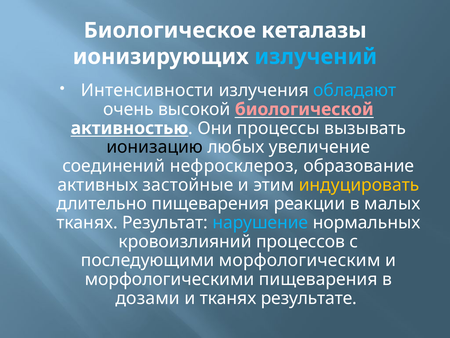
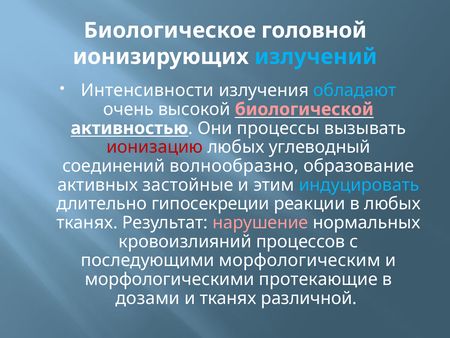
кеталазы: кеталазы -> головной
ионизацию colour: black -> red
увеличение: увеличение -> углеводный
нефросклероз: нефросклероз -> волнообразно
индуцировать colour: yellow -> light blue
длительно пищеварения: пищеварения -> гипосекреции
в малых: малых -> любых
нарушение colour: light blue -> pink
морфологическими пищеварения: пищеварения -> протекающие
результате: результате -> различной
